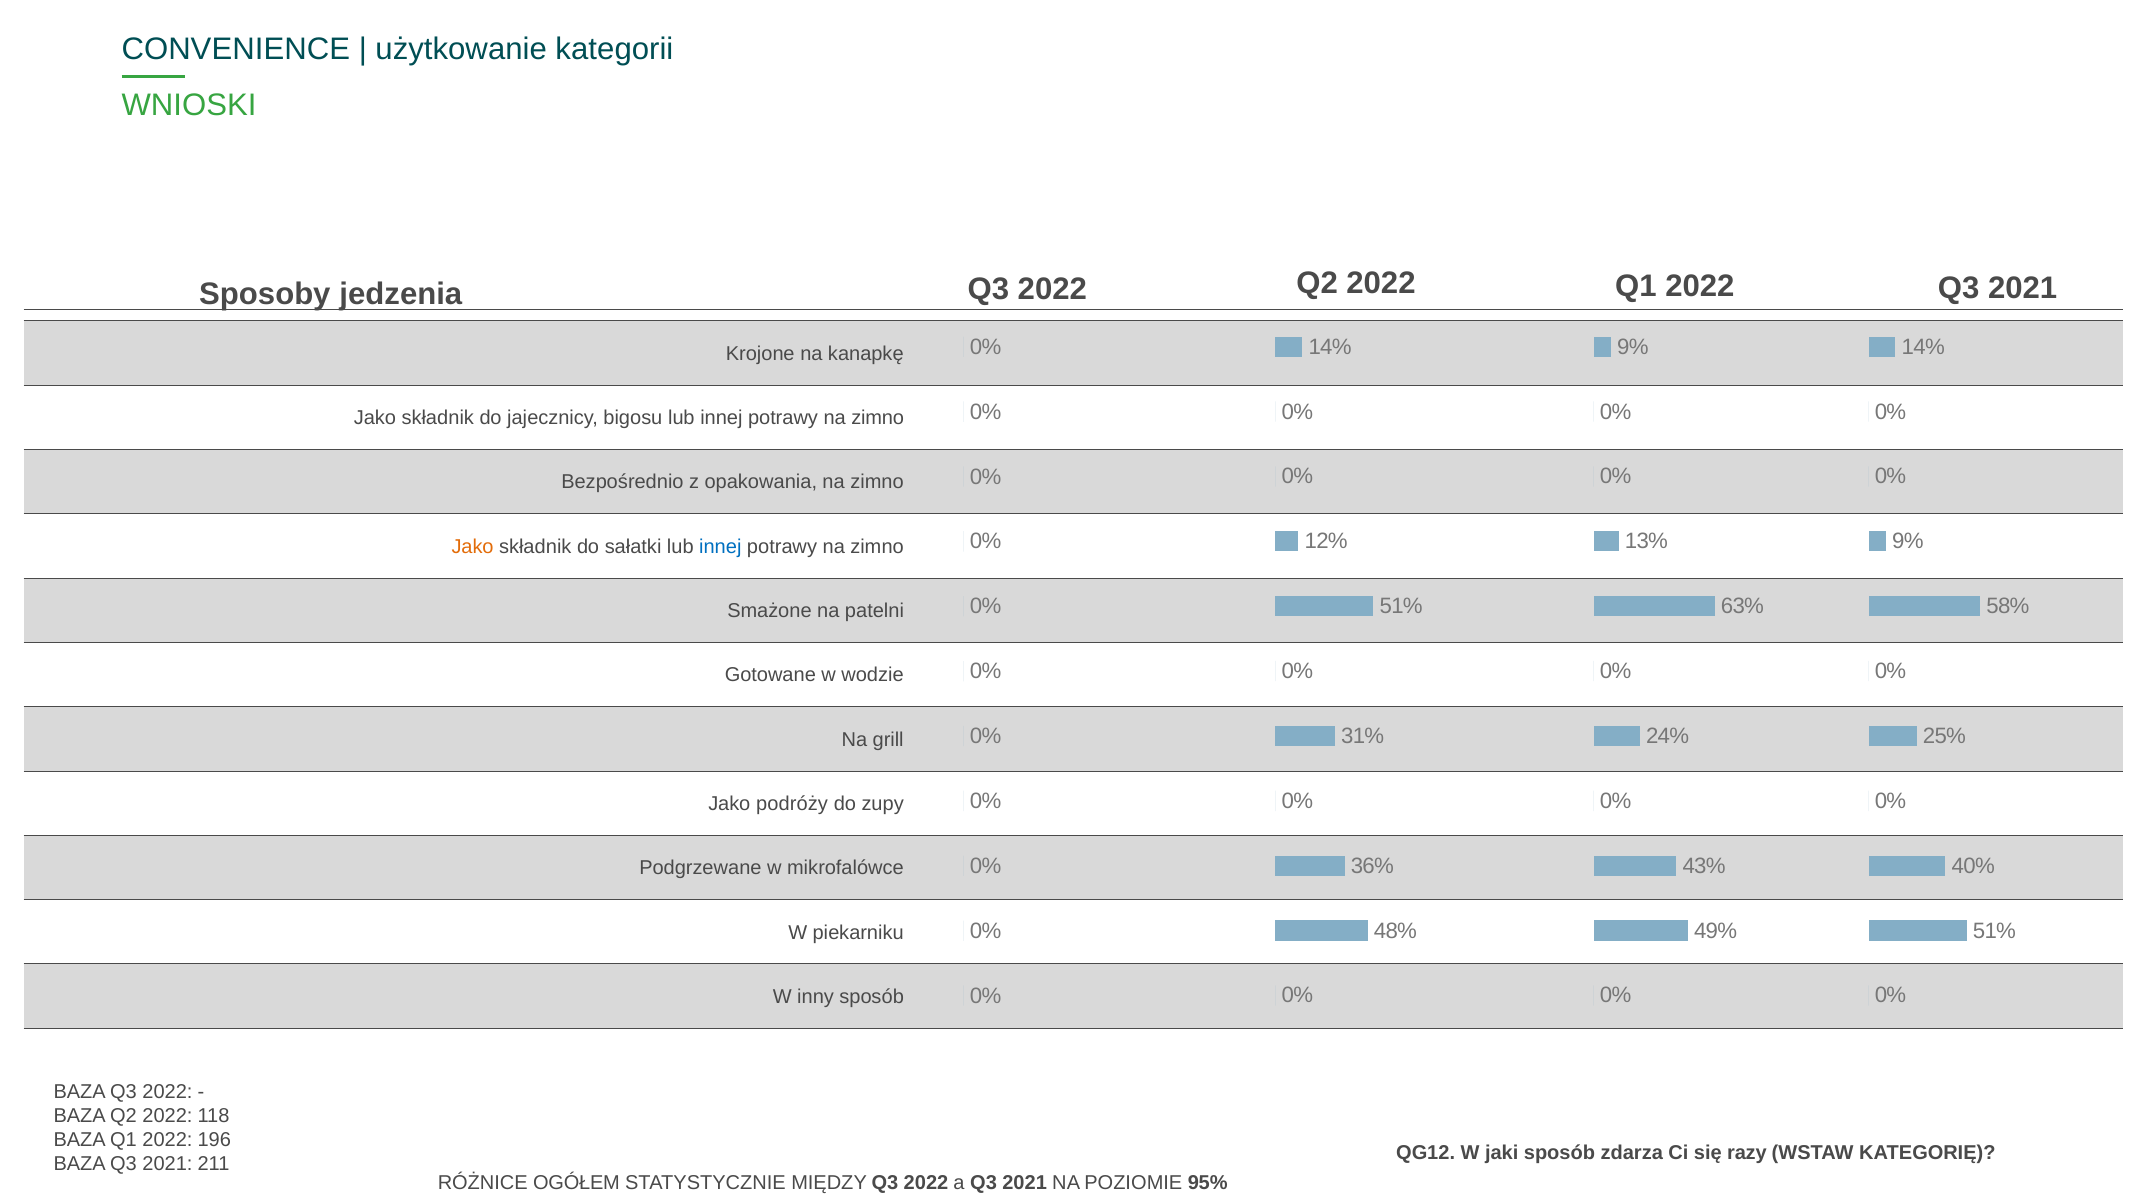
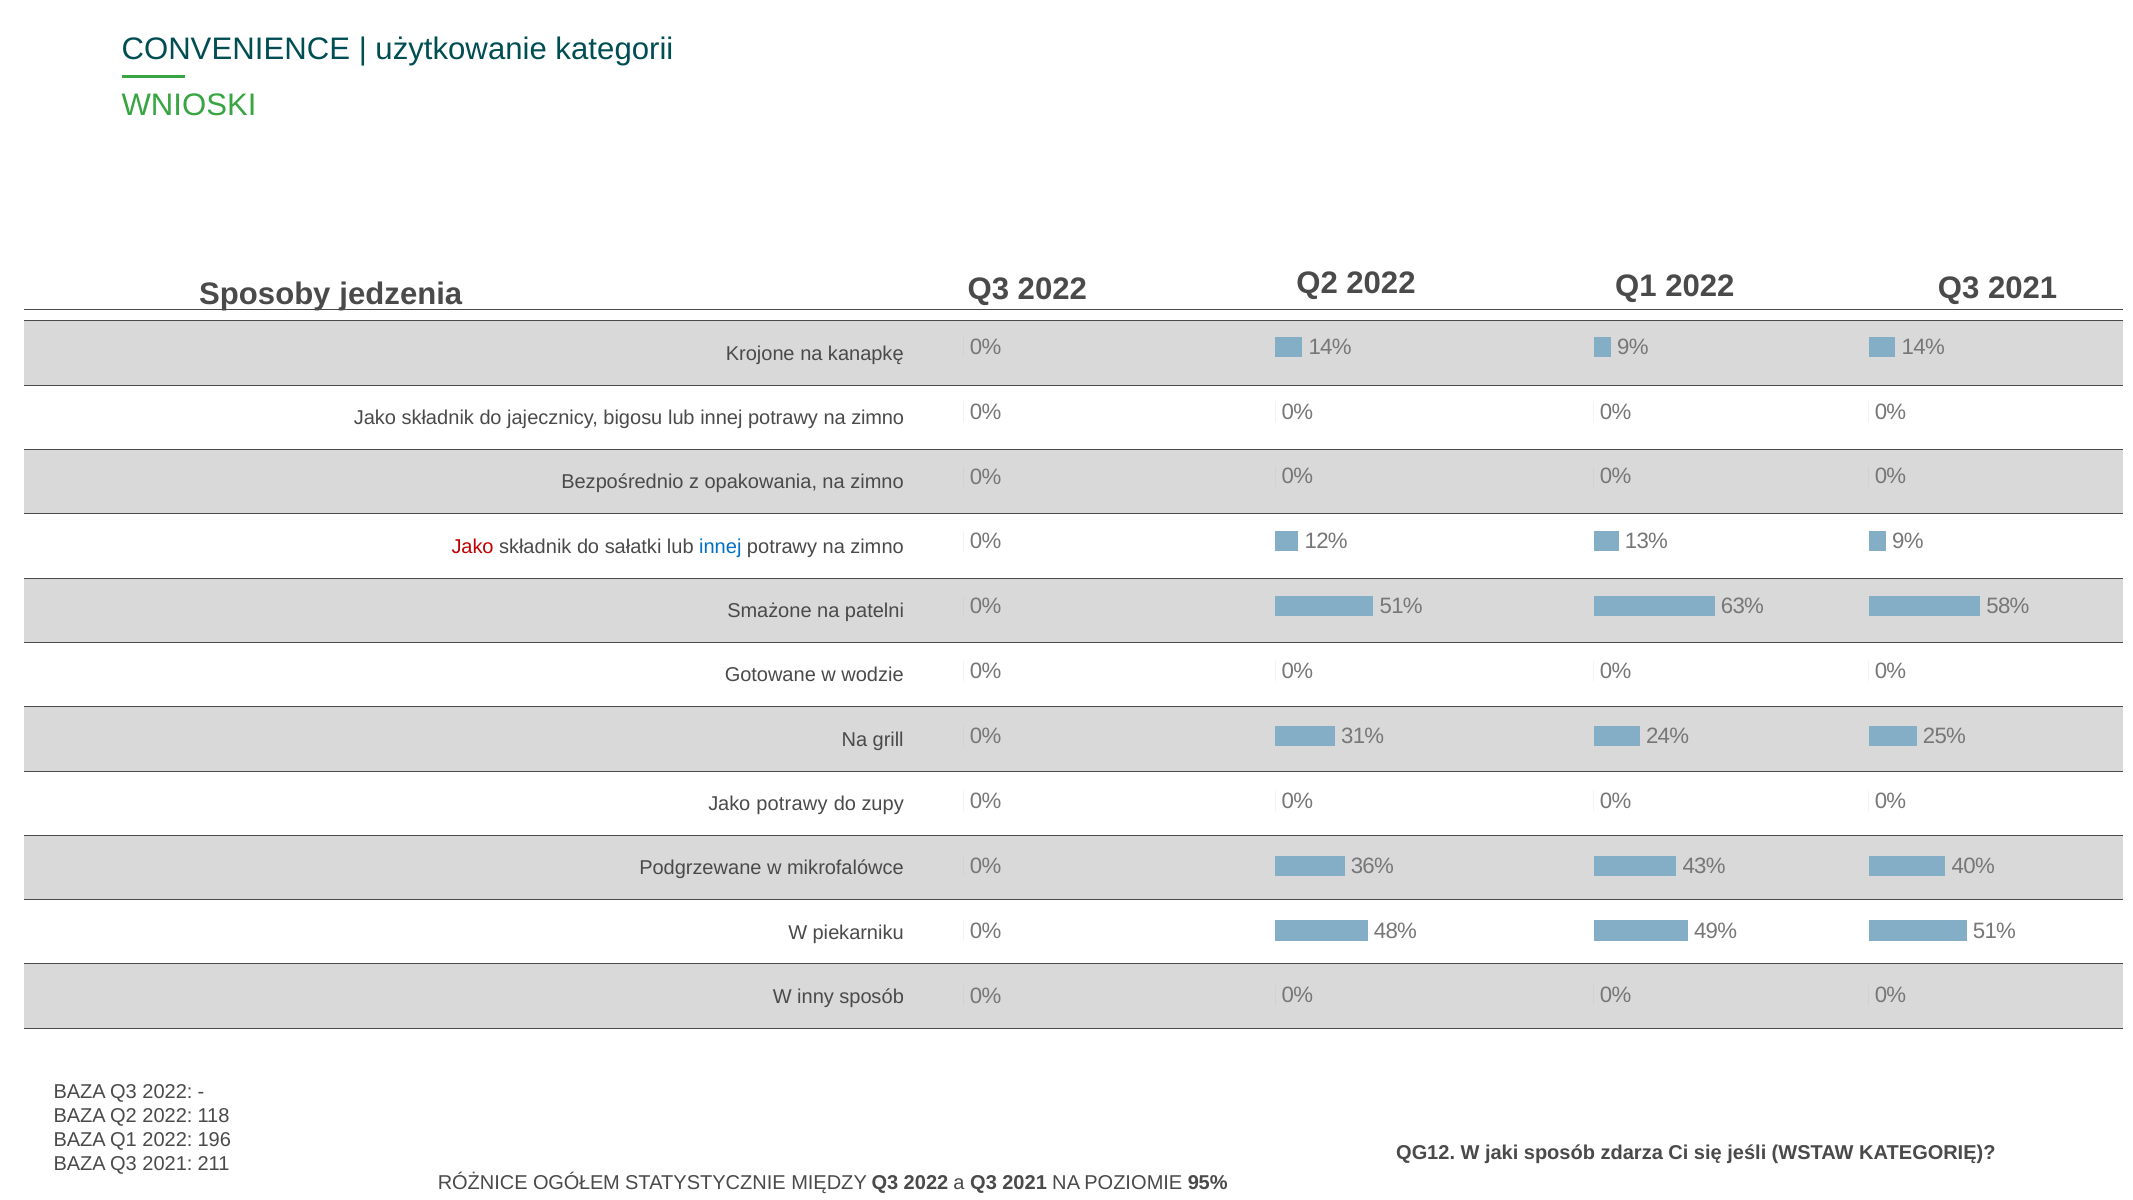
Jako at (473, 547) colour: orange -> red
Jako podróży: podróży -> potrawy
razy: razy -> jeśli
